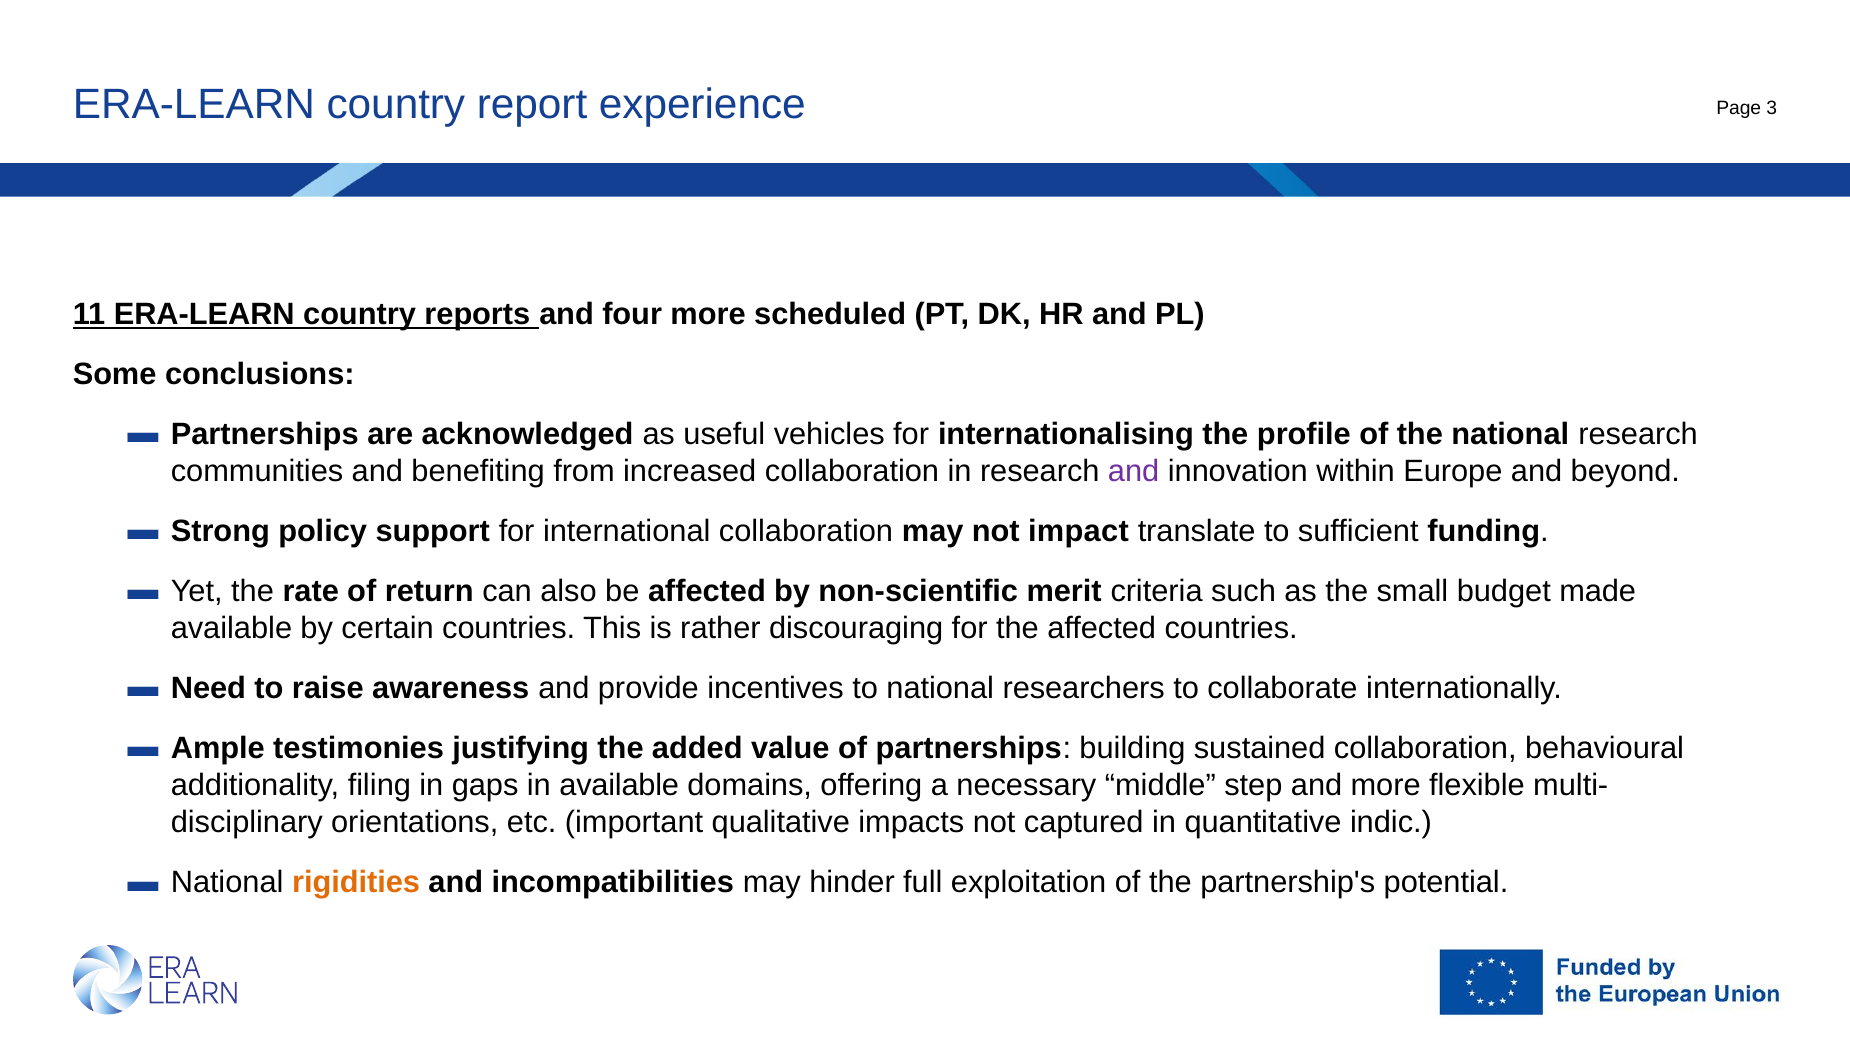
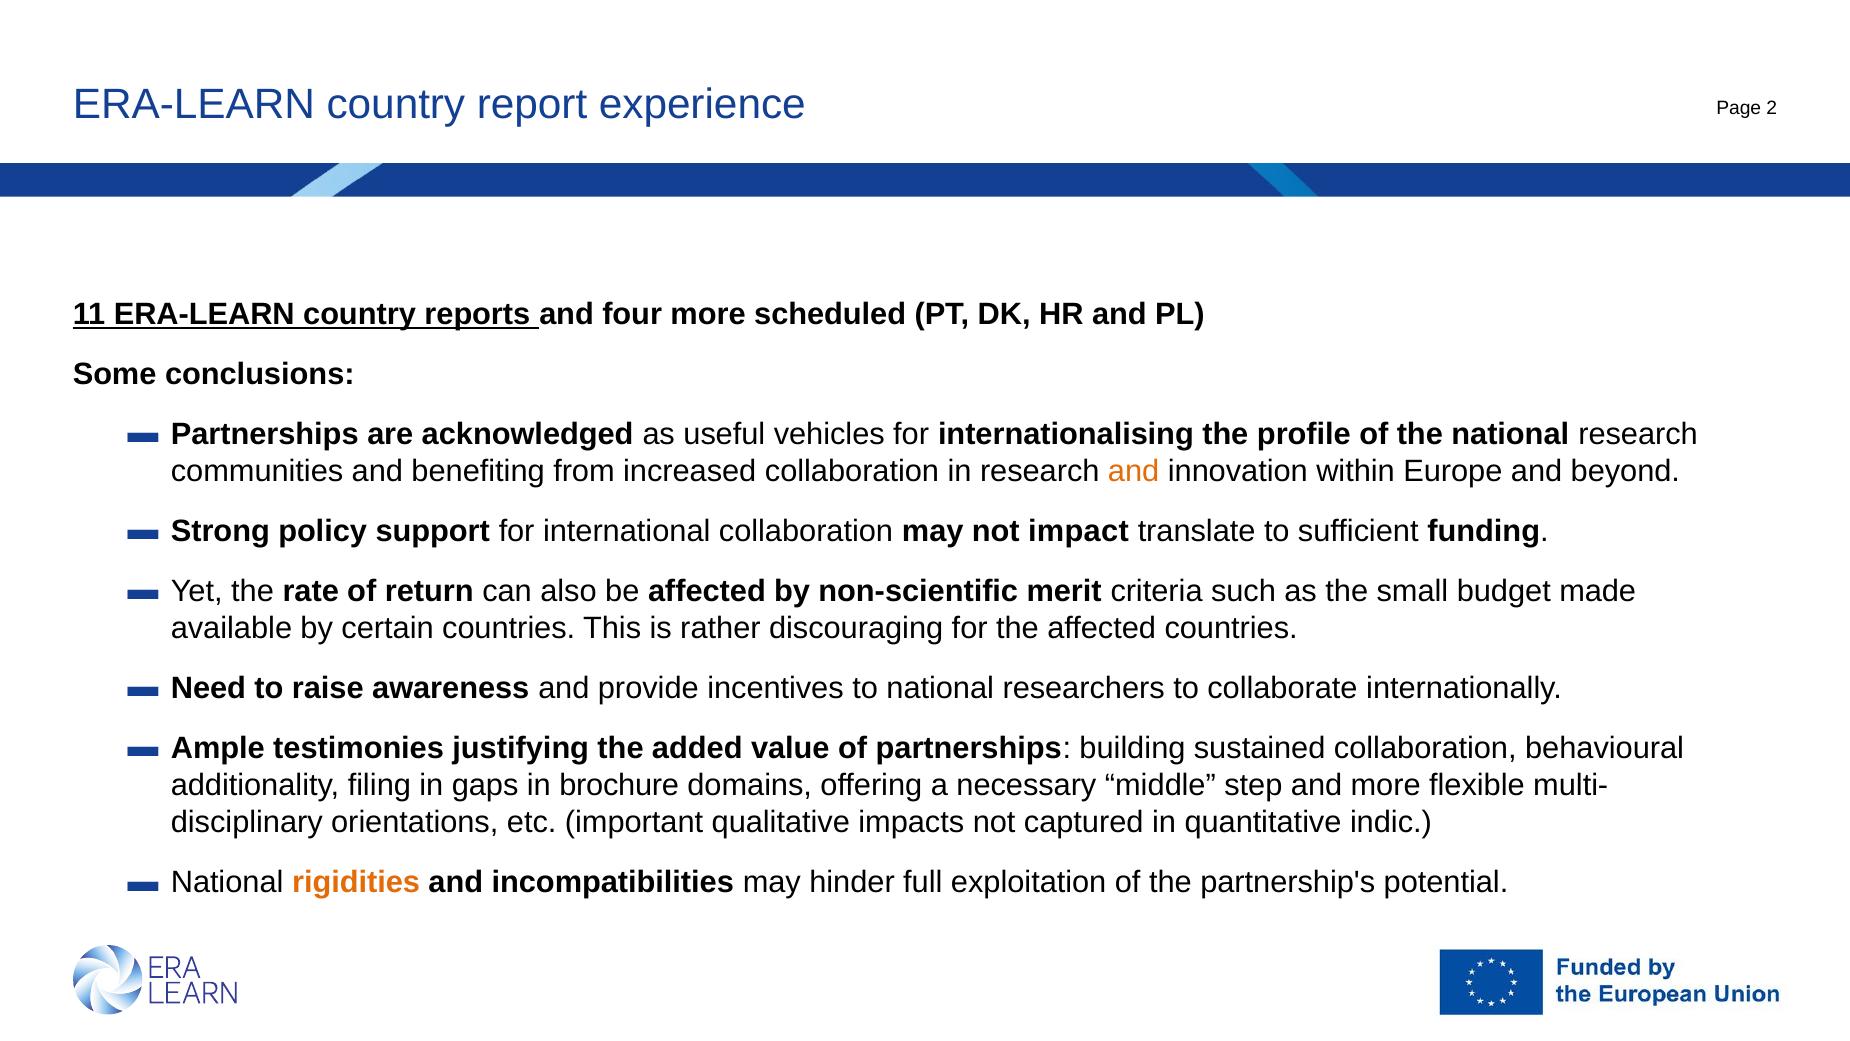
3: 3 -> 2
and at (1134, 471) colour: purple -> orange
in available: available -> brochure
